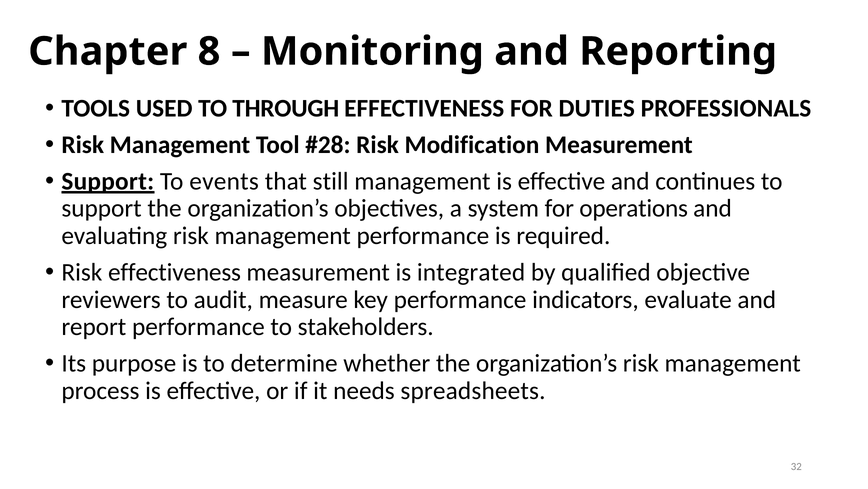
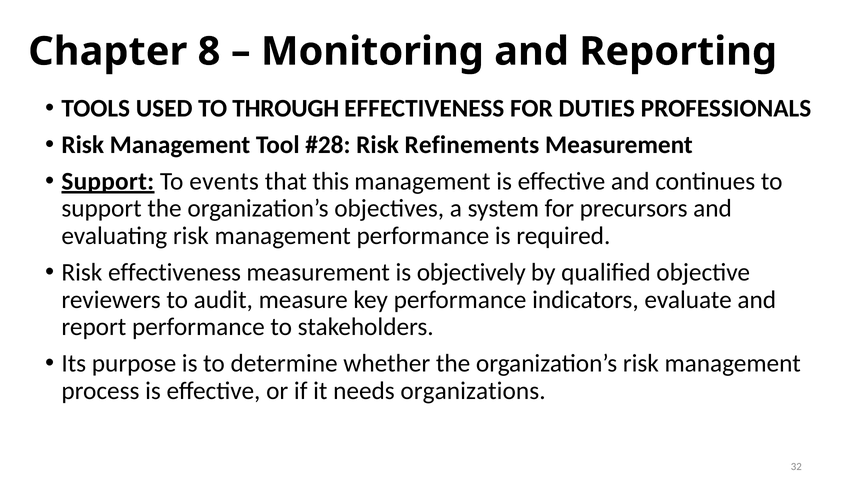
Modification: Modification -> Refinements
still: still -> this
operations: operations -> precursors
integrated: integrated -> objectively
spreadsheets: spreadsheets -> organizations
